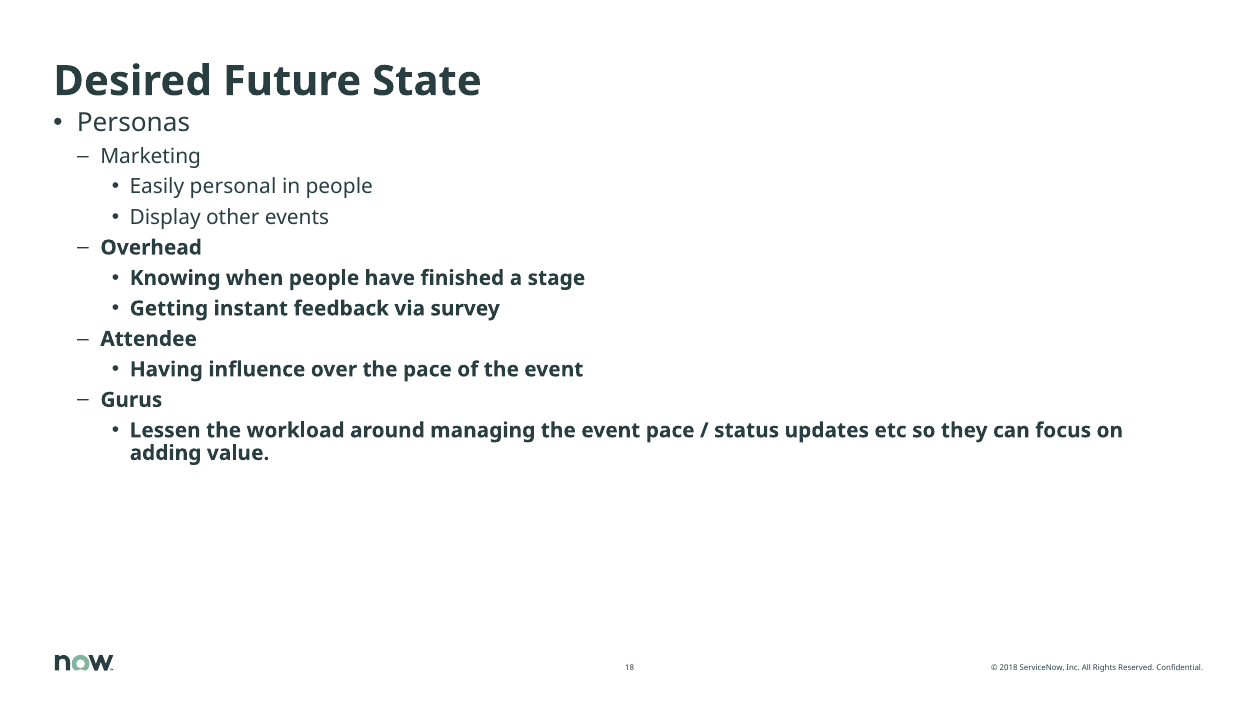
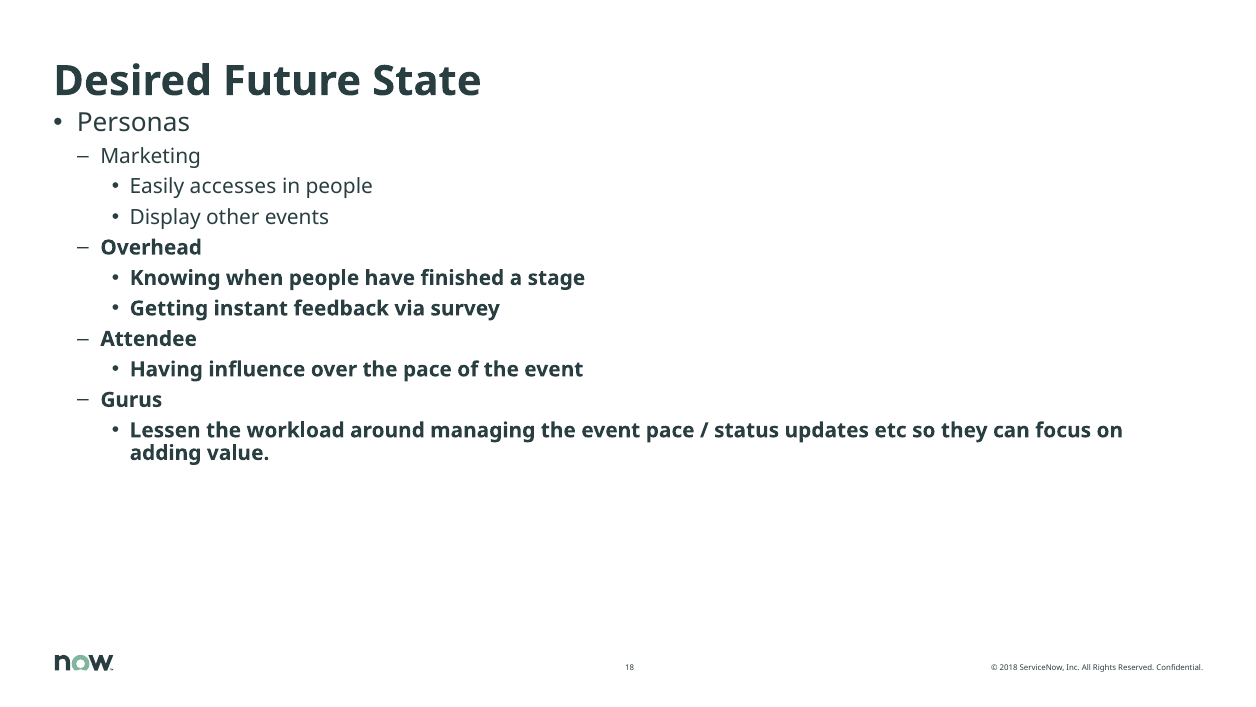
personal: personal -> accesses
